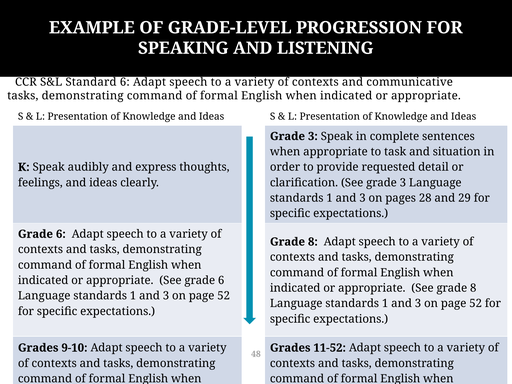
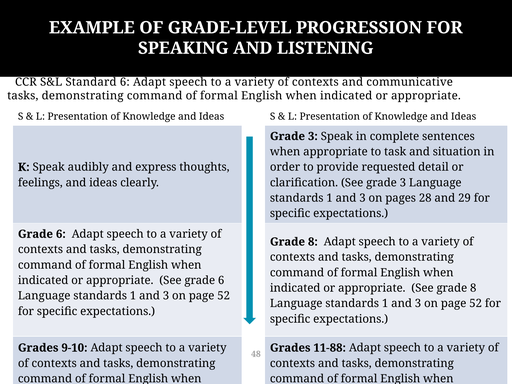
11-52: 11-52 -> 11-88
